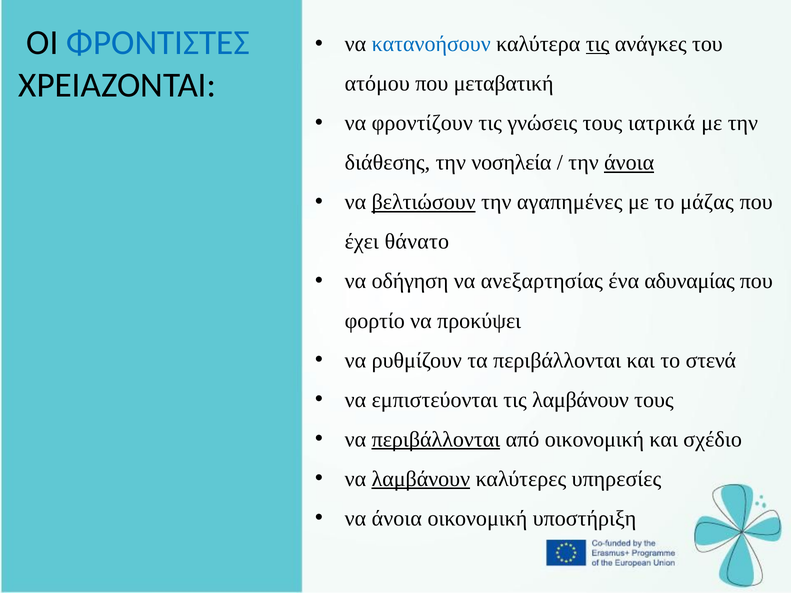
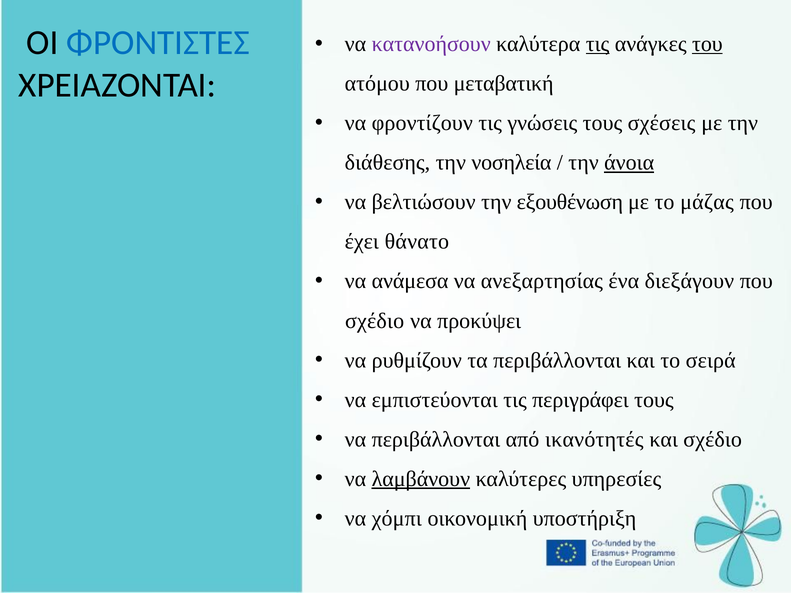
κατανοήσουν colour: blue -> purple
του underline: none -> present
ιατρικά: ιατρικά -> σχέσεις
βελτιώσουν underline: present -> none
αγαπημένες: αγαπημένες -> εξουθένωση
οδήγηση: οδήγηση -> ανάμεσα
αδυναμίας: αδυναμίας -> διεξάγουν
φορτίο at (375, 321): φορτίο -> σχέδιο
στενά: στενά -> σειρά
τις λαμβάνουν: λαμβάνουν -> περιγράφει
περιβάλλονται at (436, 440) underline: present -> none
από οικονομική: οικονομική -> ικανότητές
να άνοια: άνοια -> χόμπι
